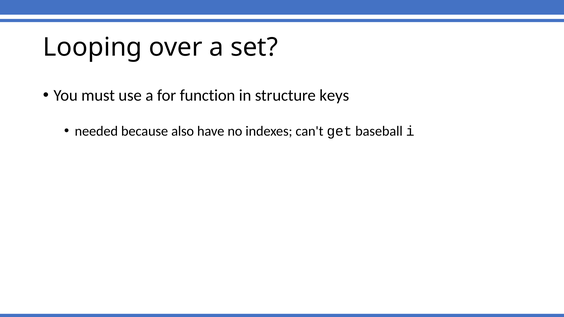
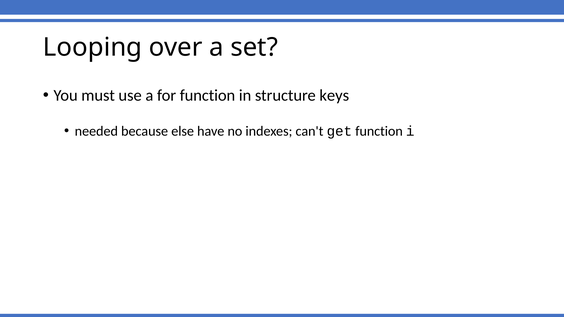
also: also -> else
get baseball: baseball -> function
